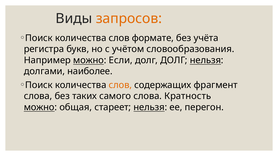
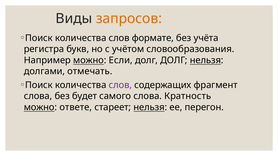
наиболее: наиболее -> отмечать
слов at (120, 85) colour: orange -> purple
таких: таких -> будет
общая: общая -> ответе
